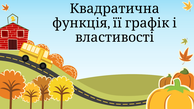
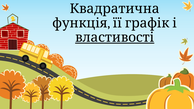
властивості underline: none -> present
